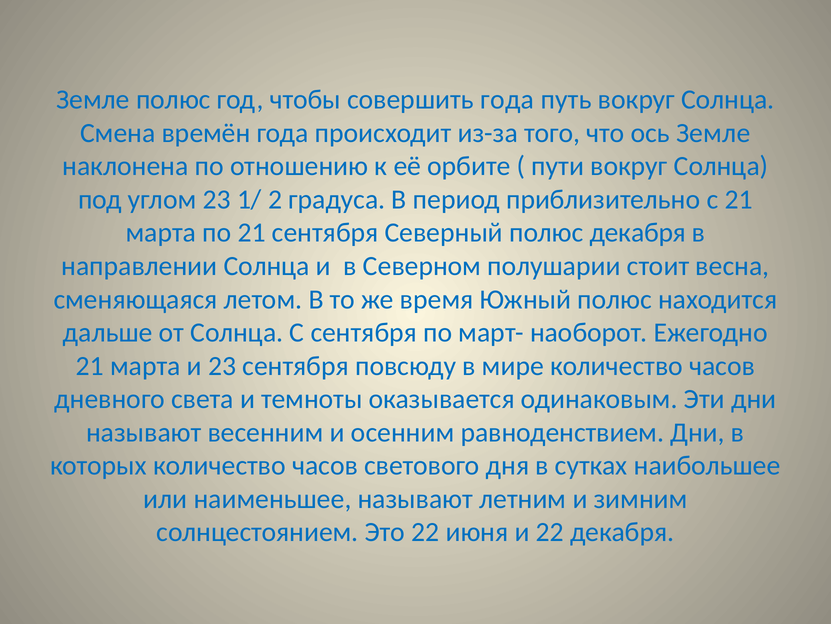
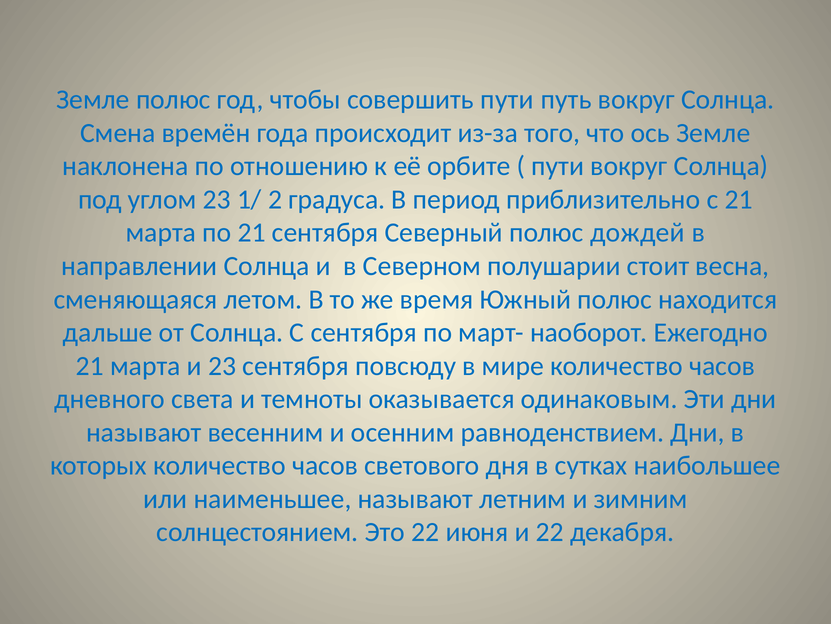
совершить года: года -> пути
полюс декабря: декабря -> дождей
